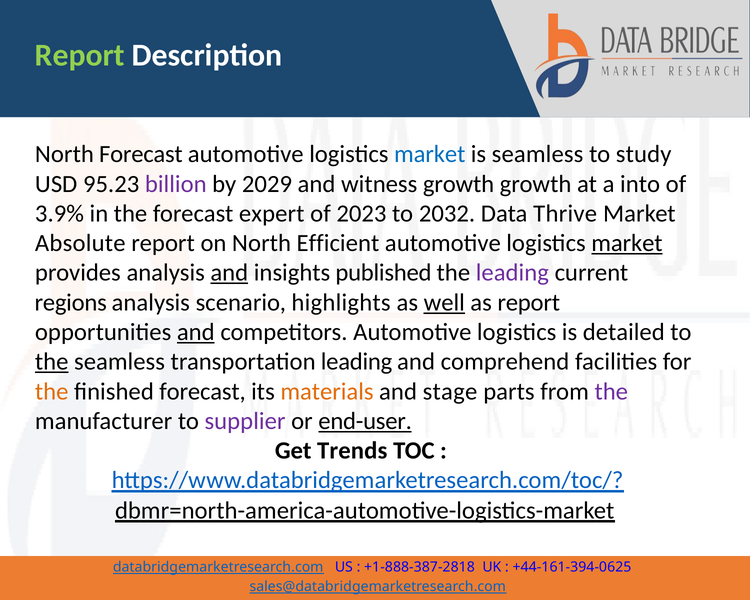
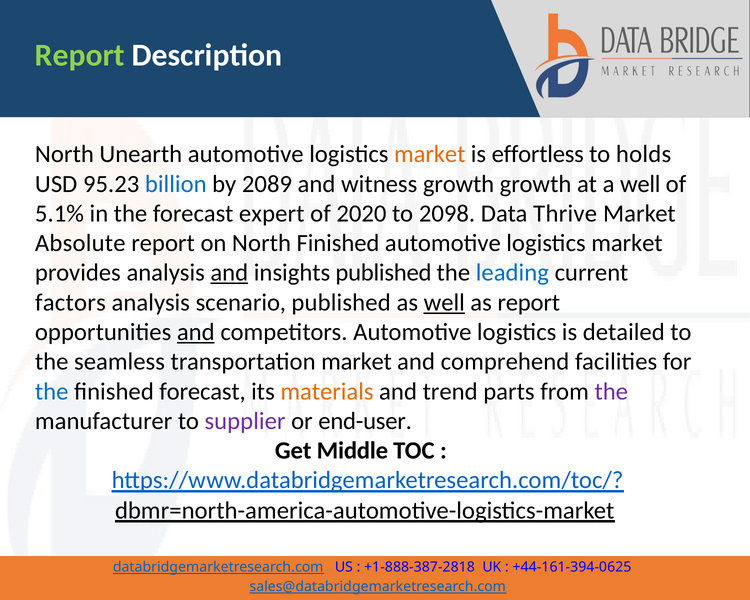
North Forecast: Forecast -> Unearth
market at (430, 154) colour: blue -> orange
is seamless: seamless -> effortless
study: study -> holds
billion colour: purple -> blue
2029: 2029 -> 2089
a into: into -> well
3.9%: 3.9% -> 5.1%
2023: 2023 -> 2020
2032: 2032 -> 2098
North Efficient: Efficient -> Finished
market at (627, 243) underline: present -> none
leading at (512, 273) colour: purple -> blue
regions: regions -> factors
scenario highlights: highlights -> published
the at (52, 362) underline: present -> none
transportation leading: leading -> market
the at (52, 391) colour: orange -> blue
stage: stage -> trend
end-user underline: present -> none
Trends: Trends -> Middle
